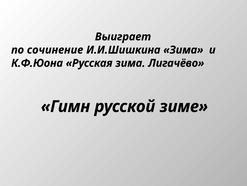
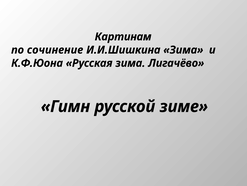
Выиграет: Выиграет -> Картинам
